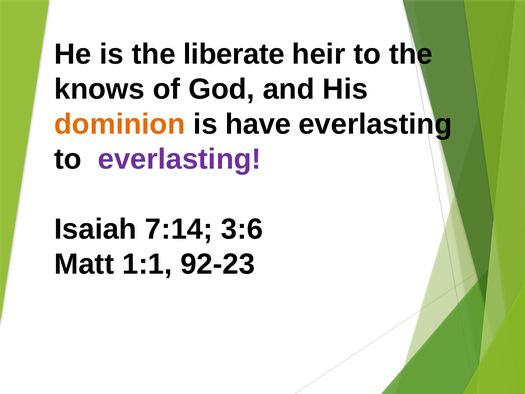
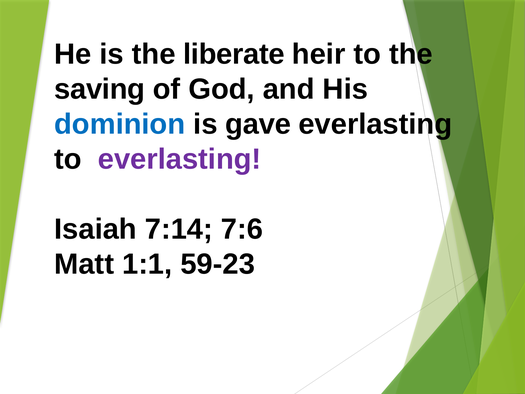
knows: knows -> saving
dominion colour: orange -> blue
have: have -> gave
3:6: 3:6 -> 7:6
92-23: 92-23 -> 59-23
